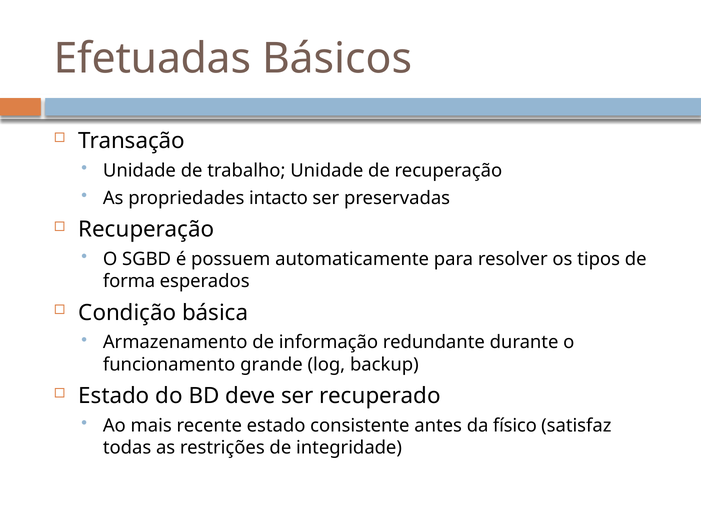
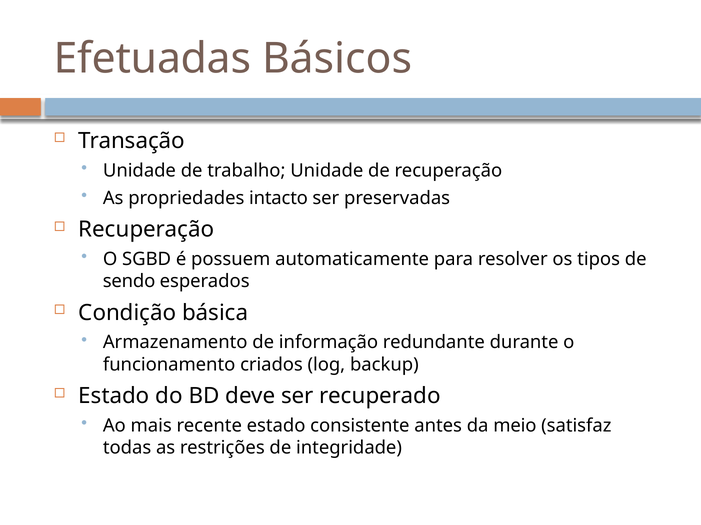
forma: forma -> sendo
grande: grande -> criados
físico: físico -> meio
